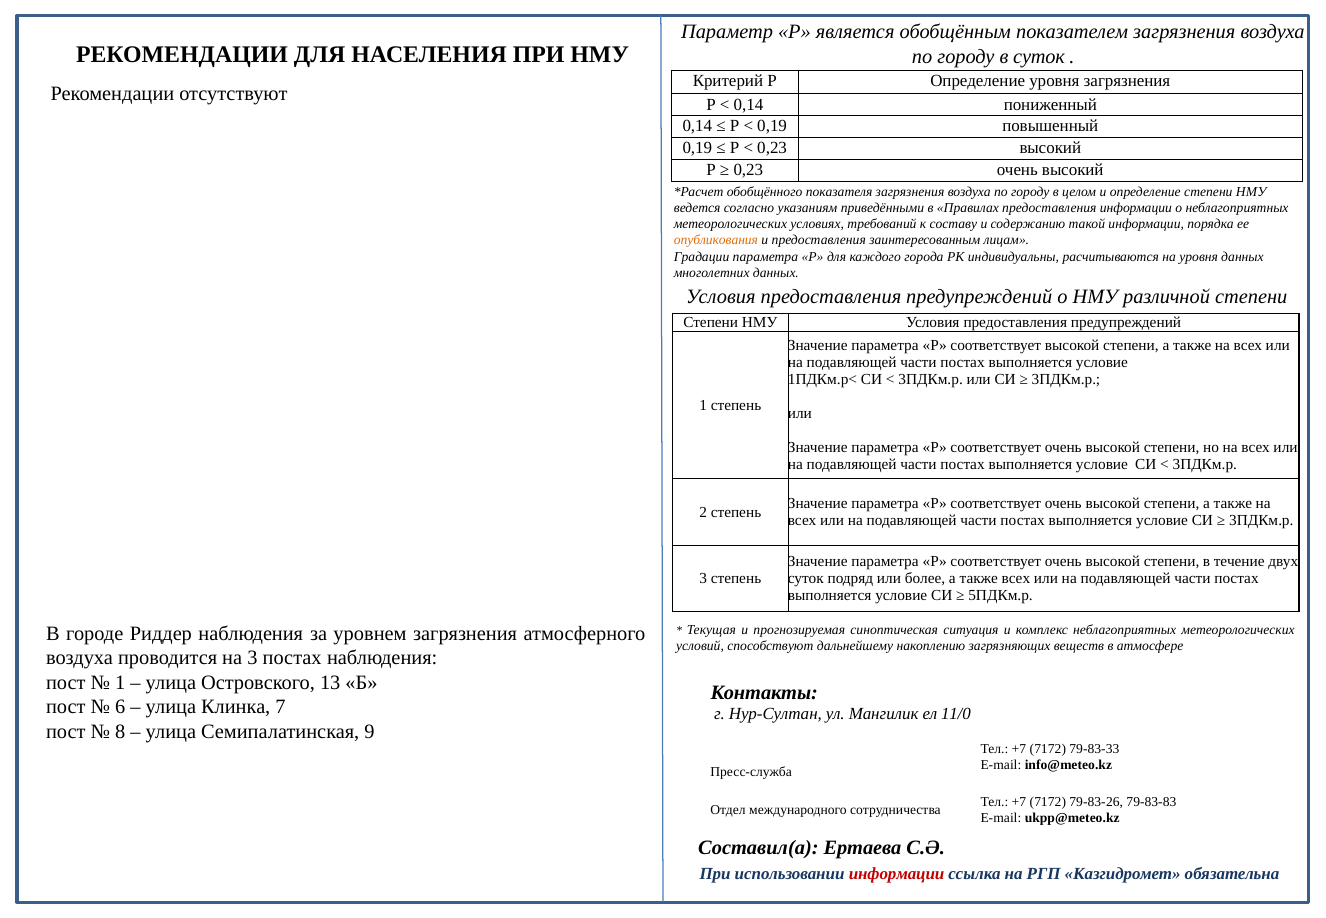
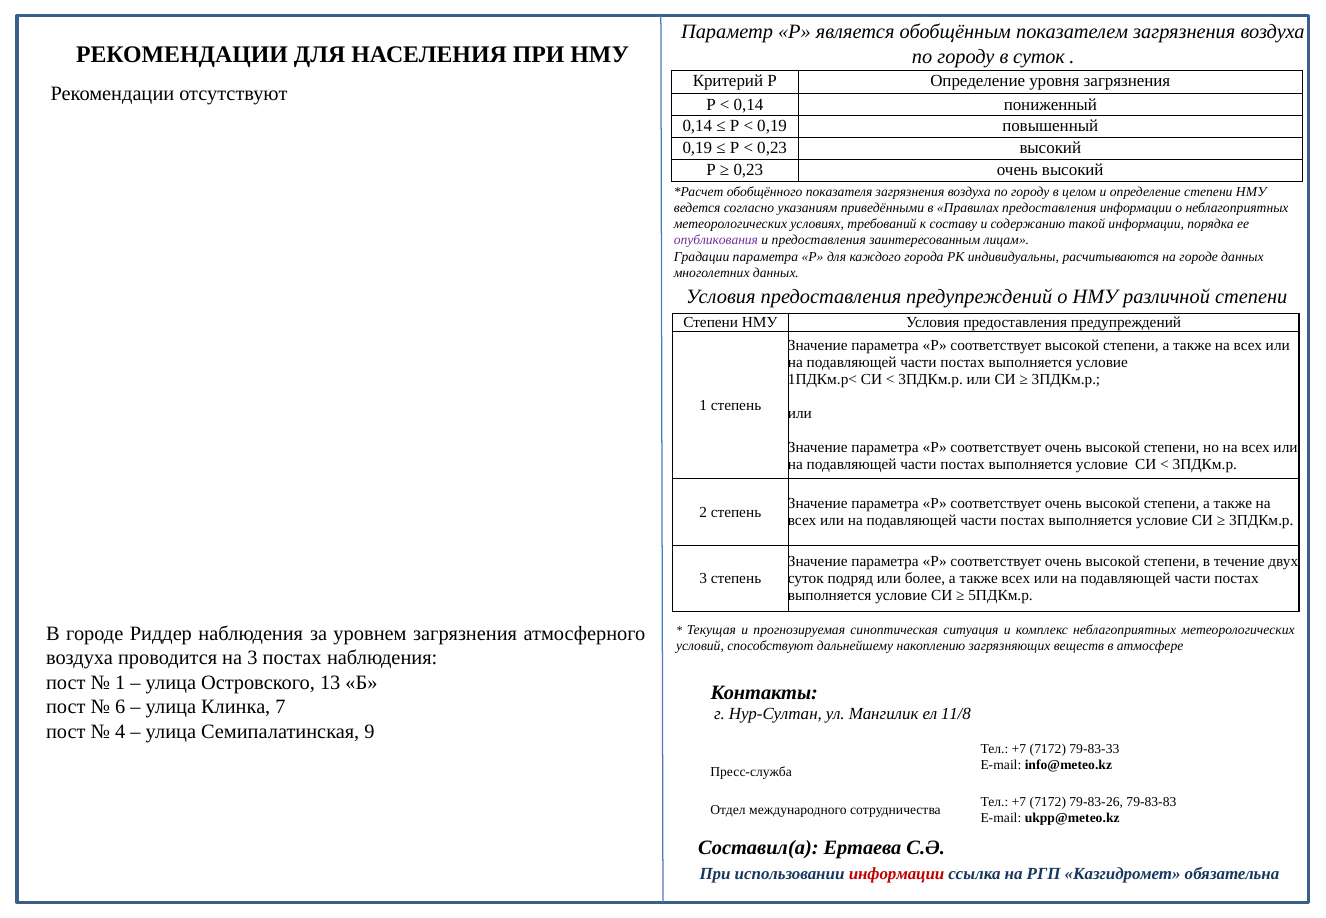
опубликования colour: orange -> purple
на уровня: уровня -> городе
11/0: 11/0 -> 11/8
8: 8 -> 4
